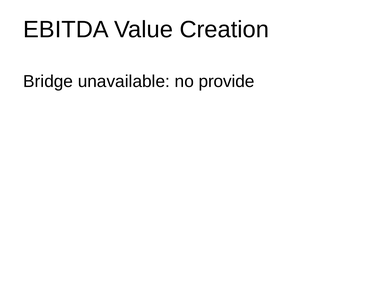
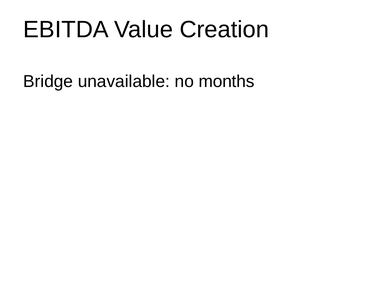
provide: provide -> months
